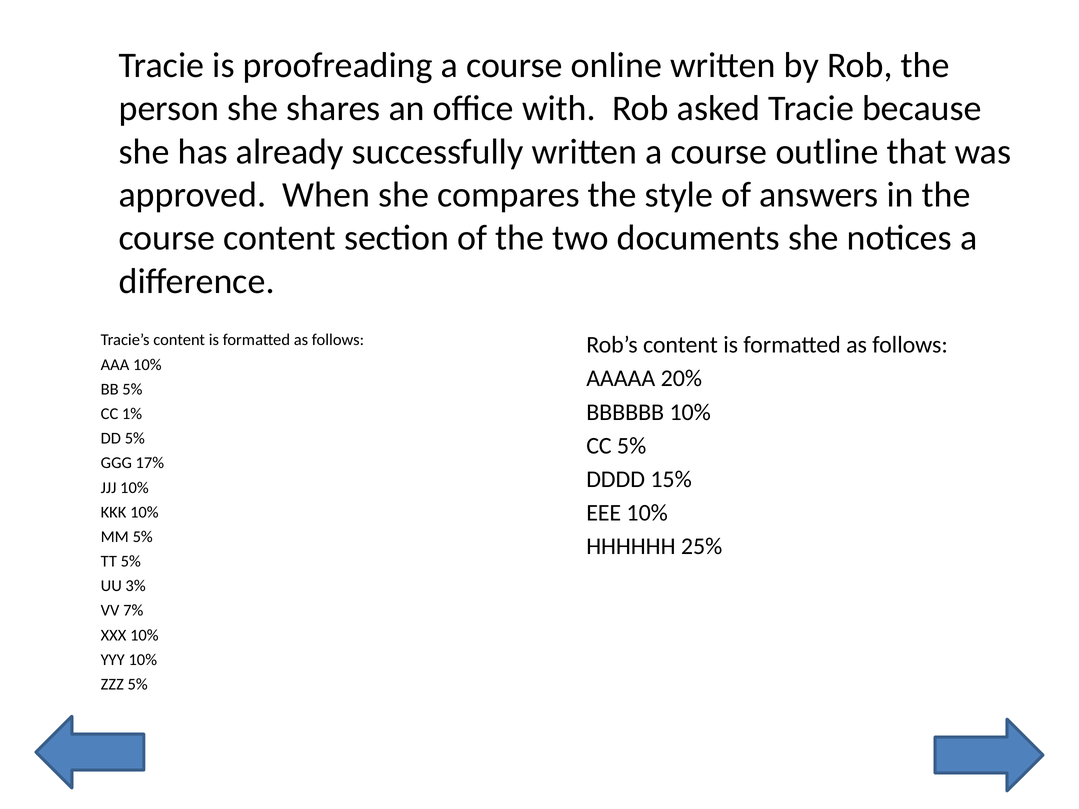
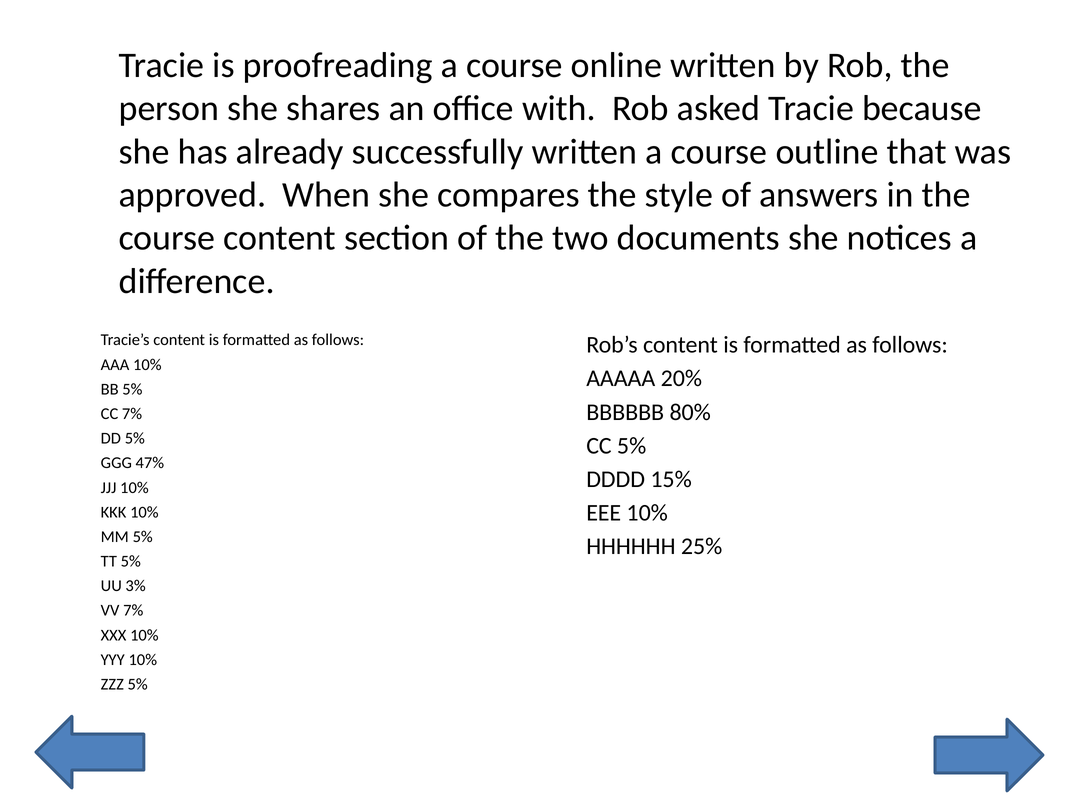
BBBBBB 10%: 10% -> 80%
CC 1%: 1% -> 7%
17%: 17% -> 47%
